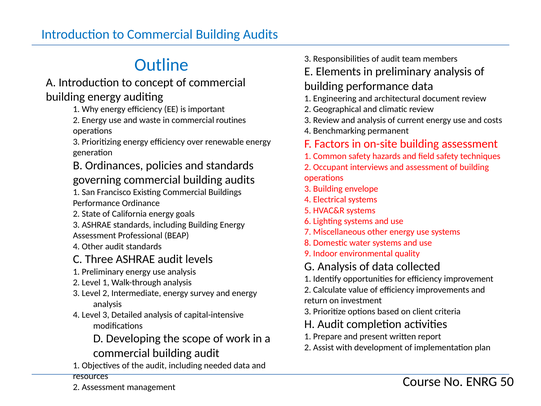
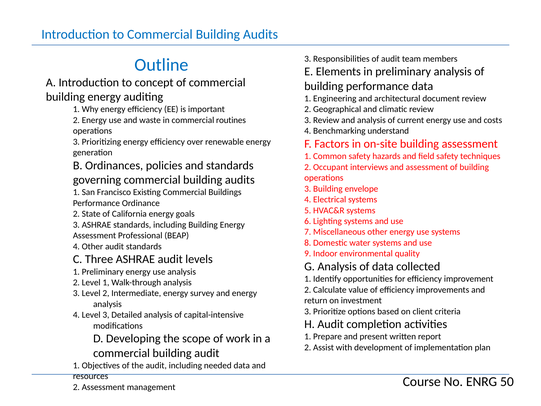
permanent: permanent -> understand
